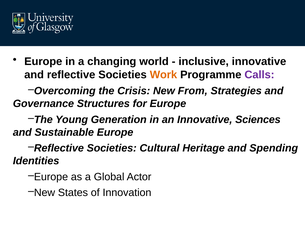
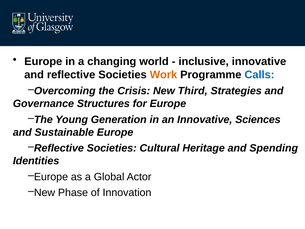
Calls colour: purple -> blue
From: From -> Third
States: States -> Phase
